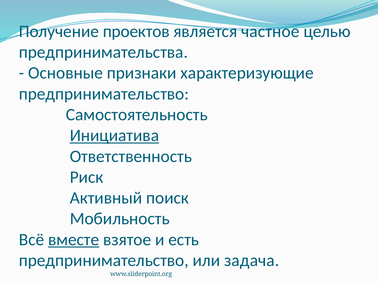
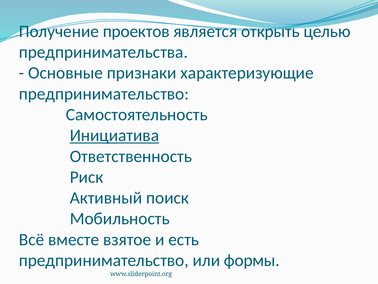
частное: частное -> открыть
вместе underline: present -> none
задача: задача -> формы
